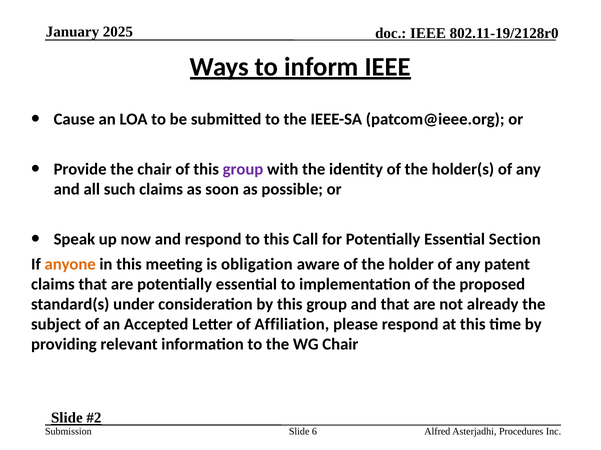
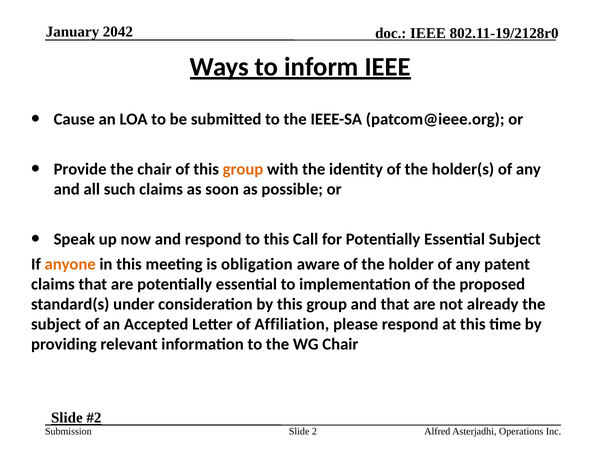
2025: 2025 -> 2042
group at (243, 170) colour: purple -> orange
Essential Section: Section -> Subject
6: 6 -> 2
Procedures: Procedures -> Operations
